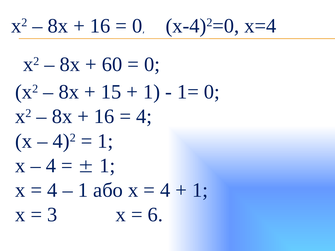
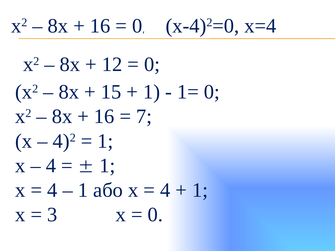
60: 60 -> 12
4 at (144, 117): 4 -> 7
6 at (155, 215): 6 -> 0
